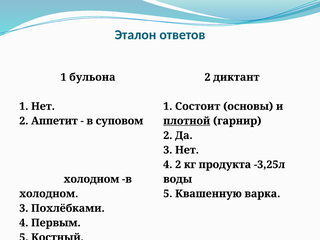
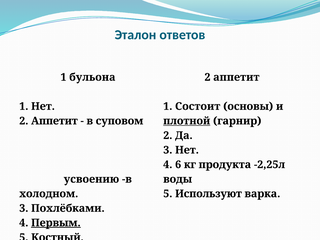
диктант at (236, 77): диктант -> аппетит
4 2: 2 -> 6
-3,25л: -3,25л -> -2,25л
холодном at (91, 179): холодном -> усвоению
Квашенную: Квашенную -> Используют
Первым underline: none -> present
